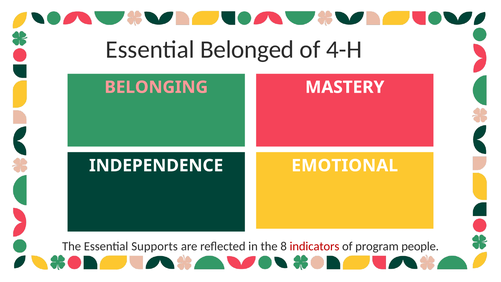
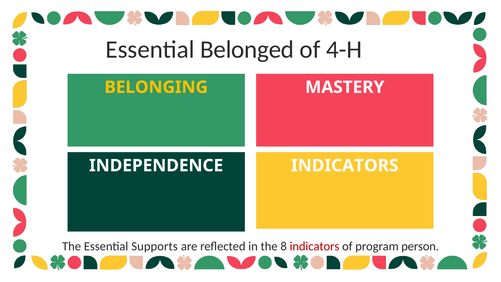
BELONGING colour: pink -> yellow
INDEPENDENCE EMOTIONAL: EMOTIONAL -> INDICATORS
people: people -> person
